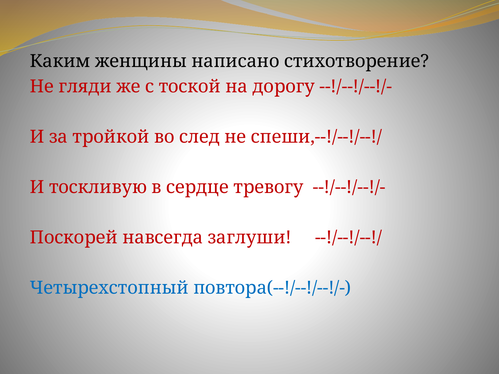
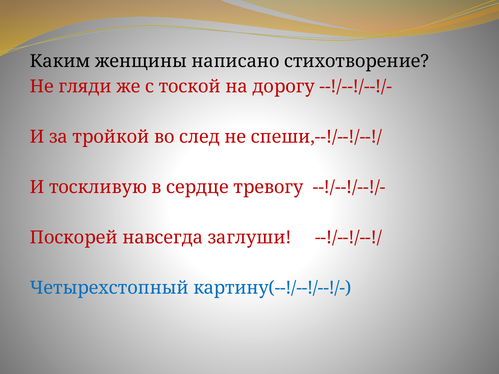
повтора(--!/--!/--!/-: повтора(--!/--!/--!/- -> картину(--!/--!/--!/-
